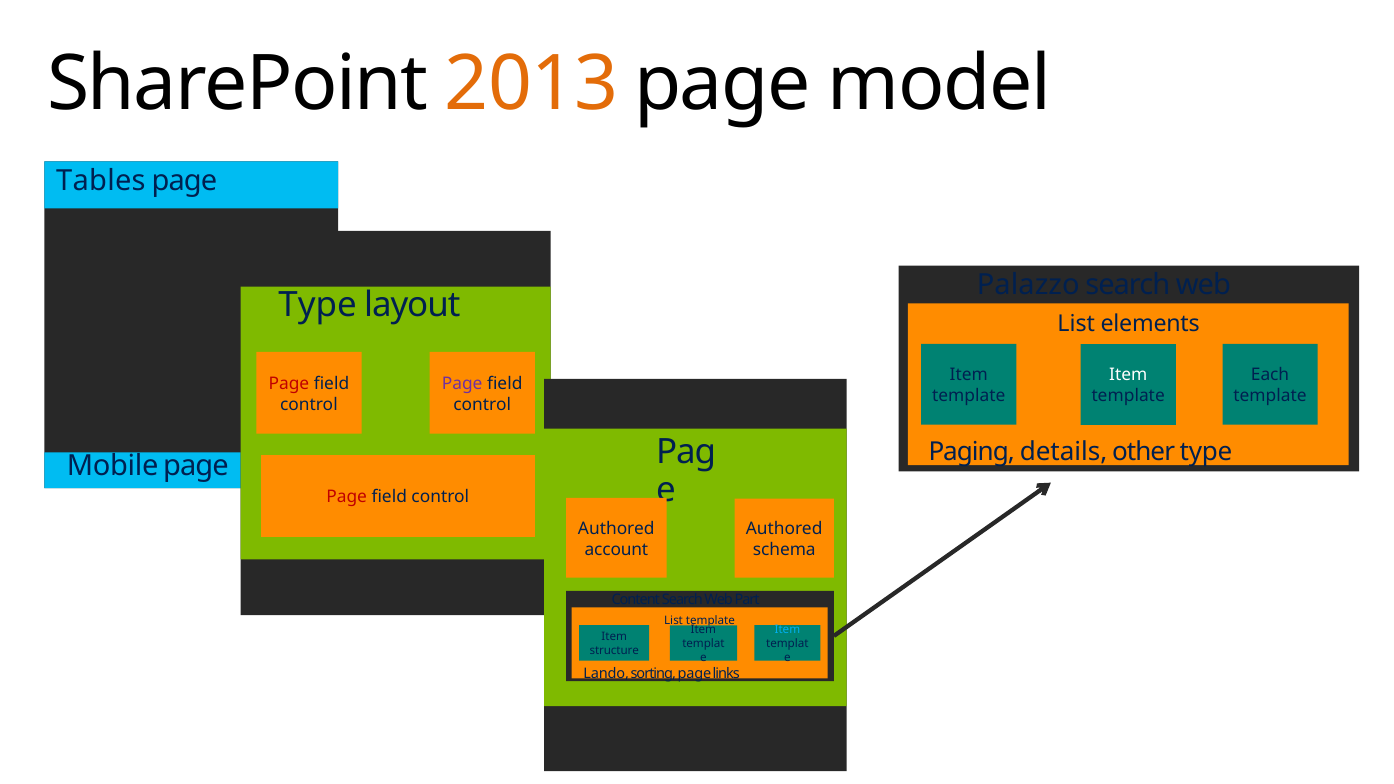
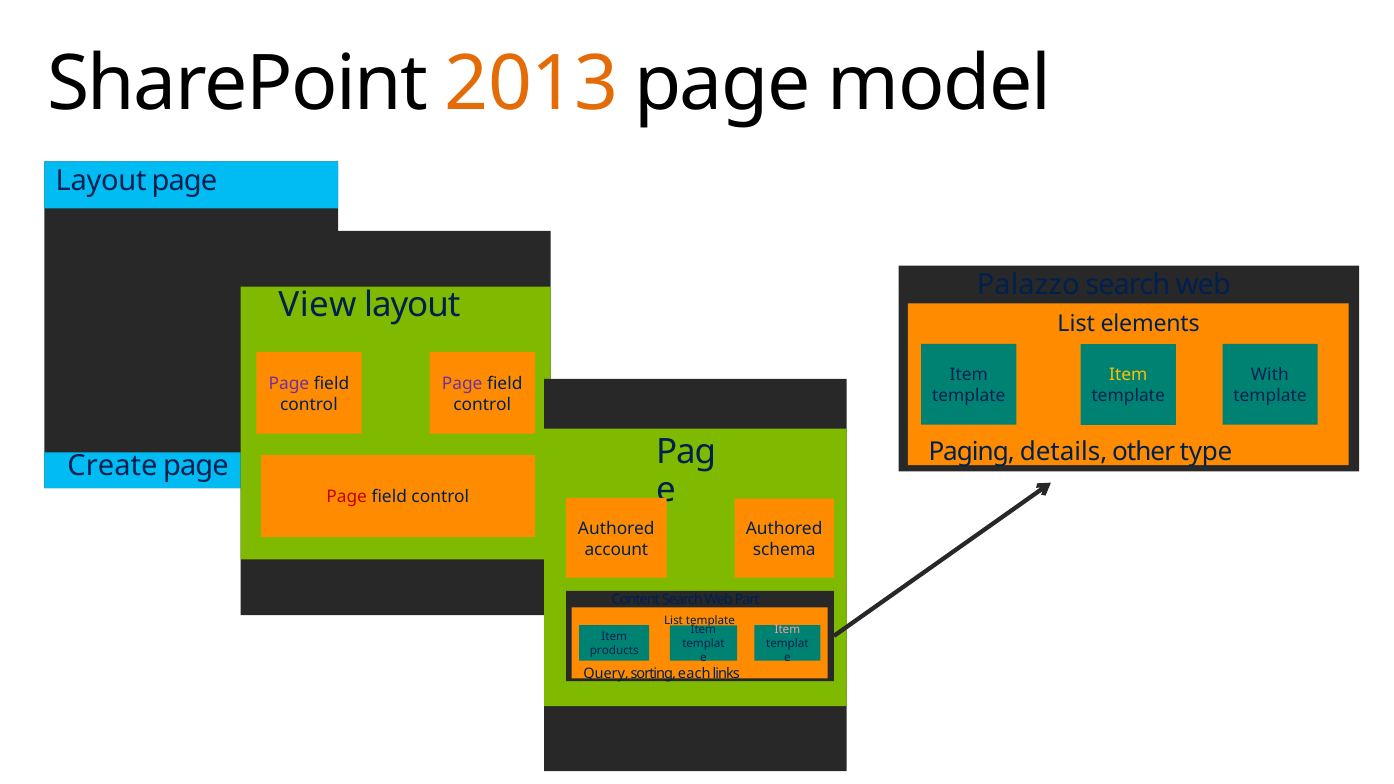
Tables at (101, 181): Tables -> Layout
Type at (318, 305): Type -> View
Each: Each -> With
Item at (1128, 375) colour: white -> yellow
Page at (289, 384) colour: red -> purple
Mobile: Mobile -> Create
Item at (787, 630) colour: light blue -> pink
structure: structure -> products
Lando: Lando -> Query
sorting page: page -> each
